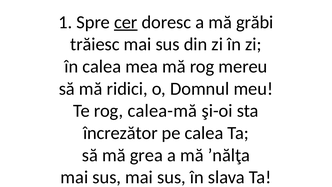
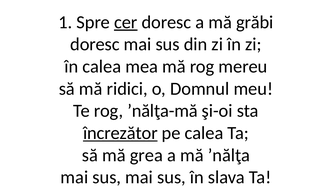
trăiesc at (95, 44): trăiesc -> doresc
calea-mă: calea-mă -> ʼnălţa-mă
încrezător underline: none -> present
